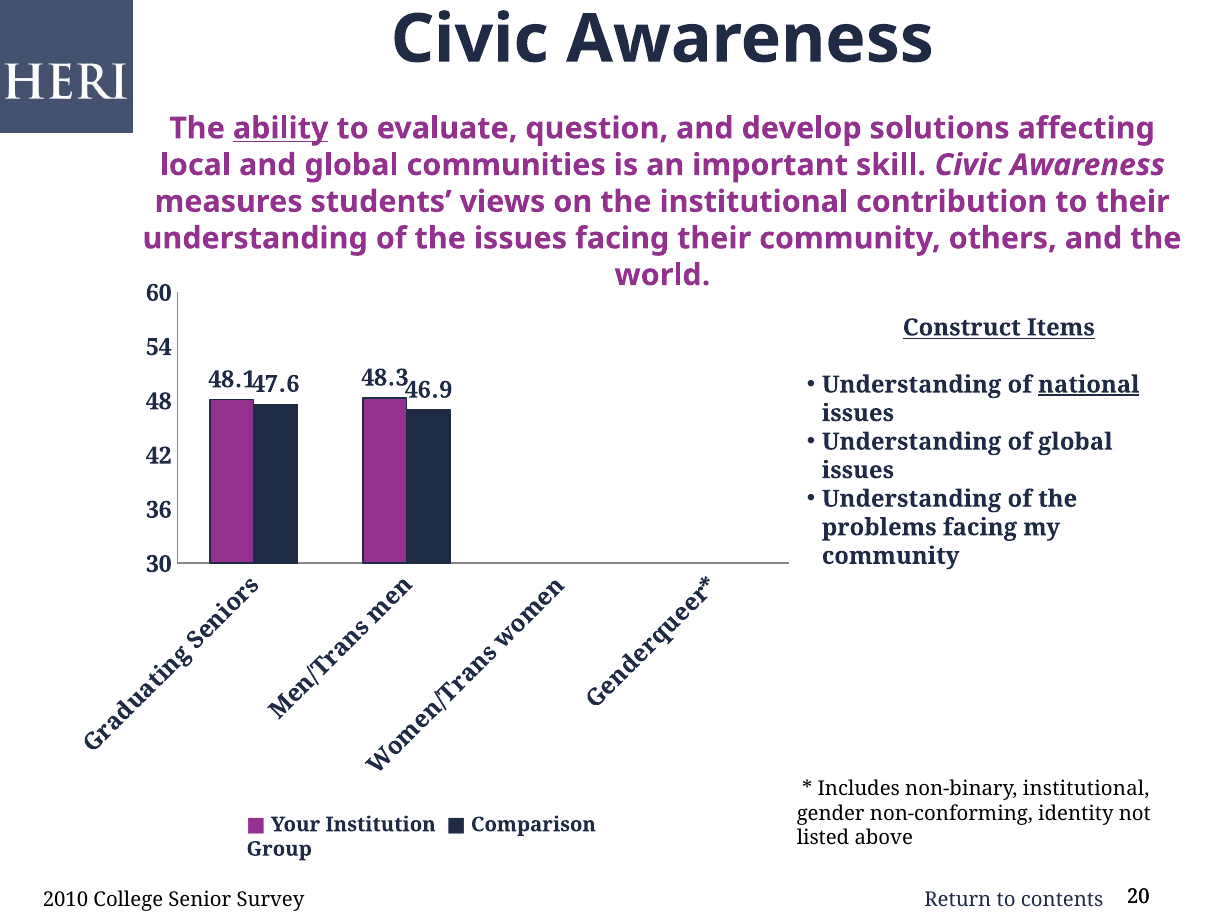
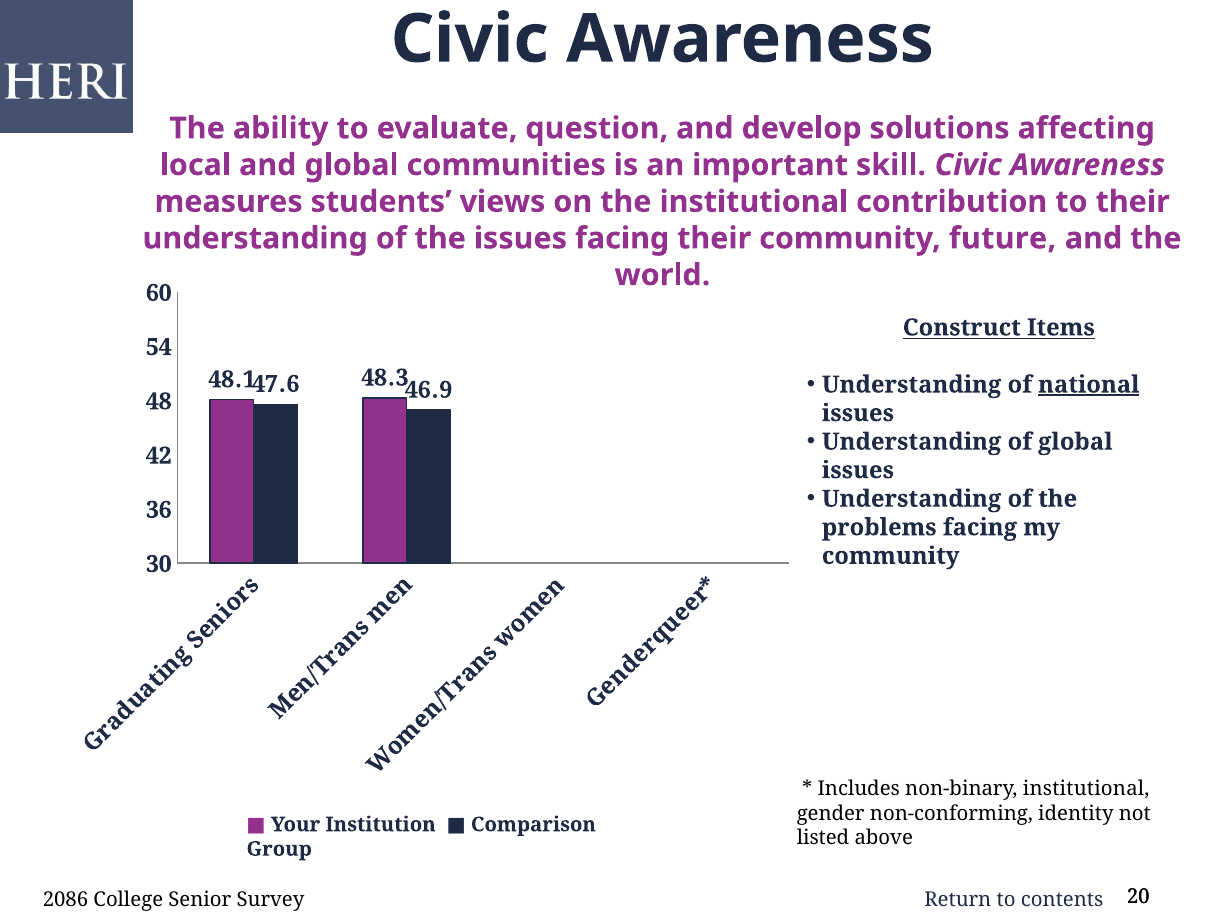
ability underline: present -> none
others: others -> future
2010: 2010 -> 2086
